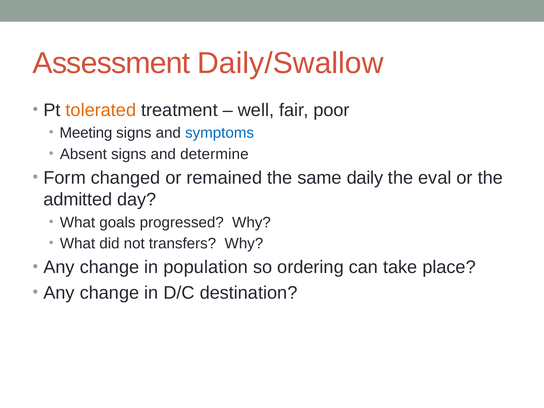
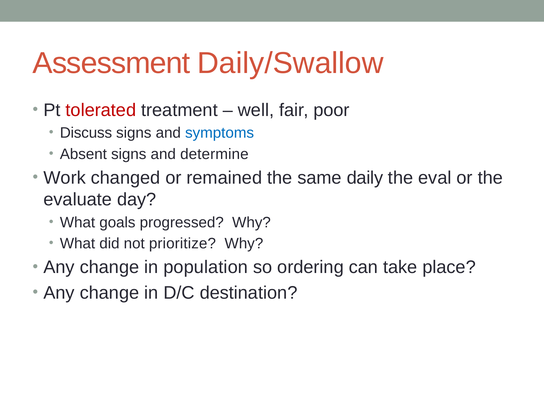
tolerated colour: orange -> red
Meeting: Meeting -> Discuss
Form: Form -> Work
admitted: admitted -> evaluate
transfers: transfers -> prioritize
